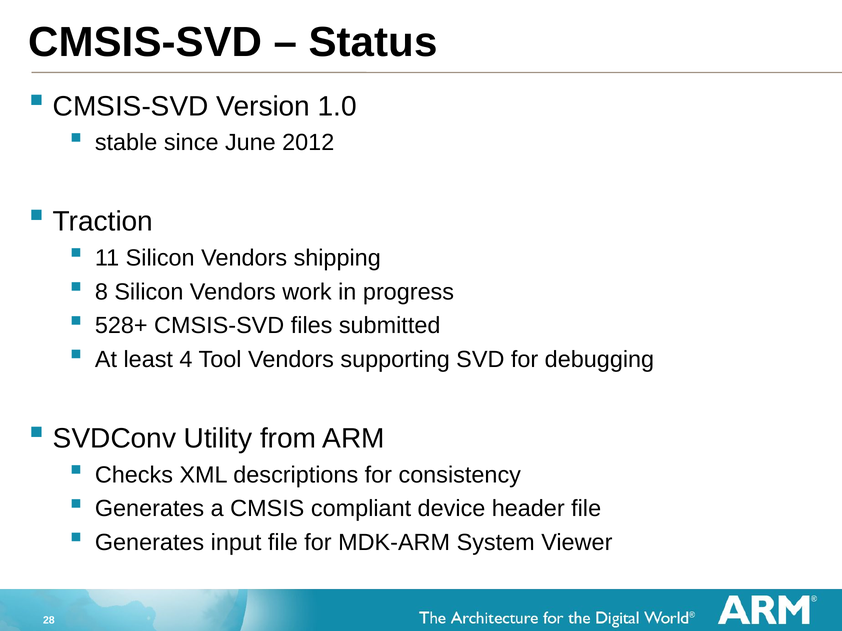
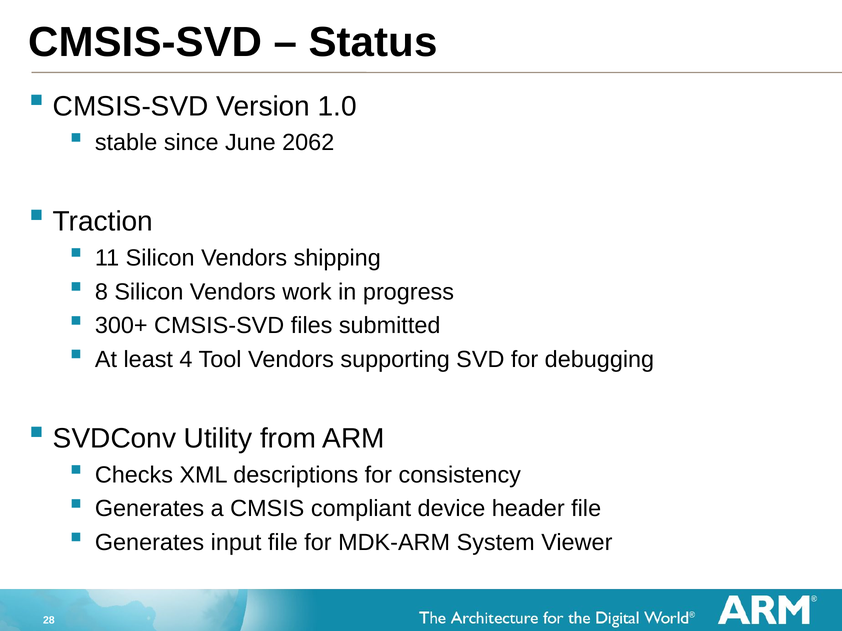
2012: 2012 -> 2062
528+: 528+ -> 300+
